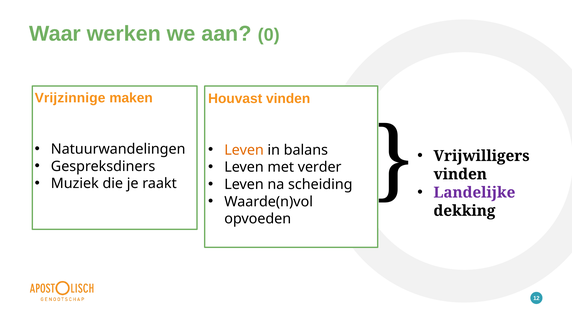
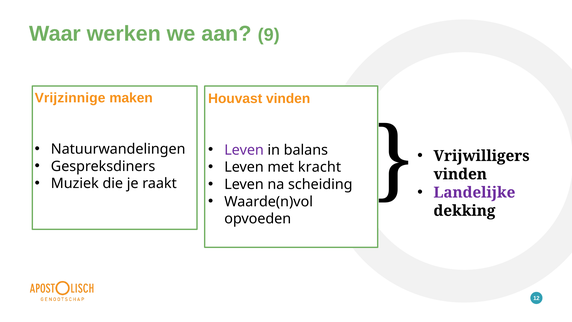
0: 0 -> 9
Leven at (244, 150) colour: orange -> purple
verder: verder -> kracht
